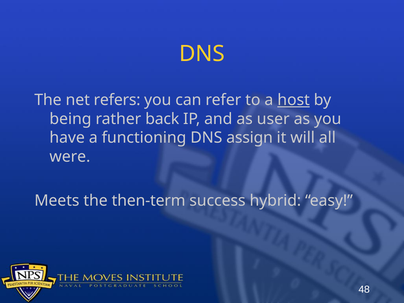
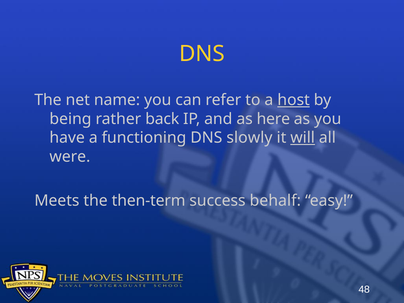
refers: refers -> name
user: user -> here
assign: assign -> slowly
will underline: none -> present
hybrid: hybrid -> behalf
